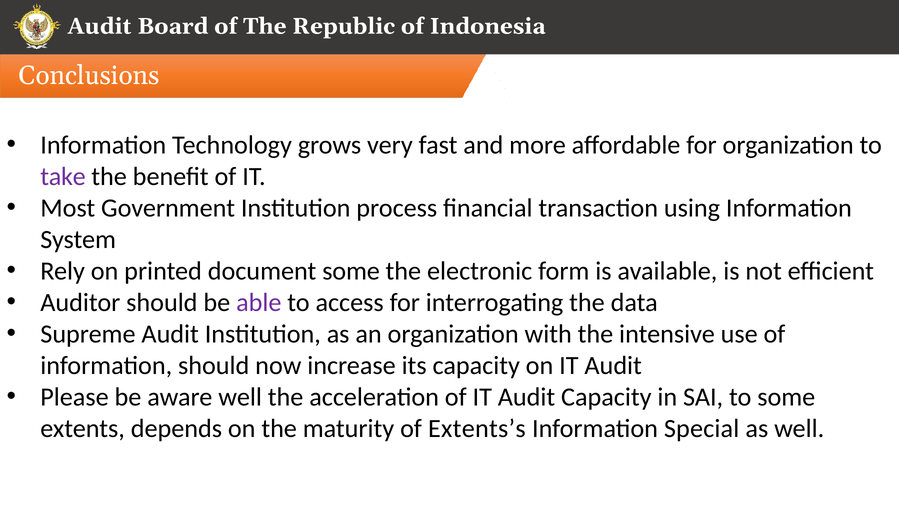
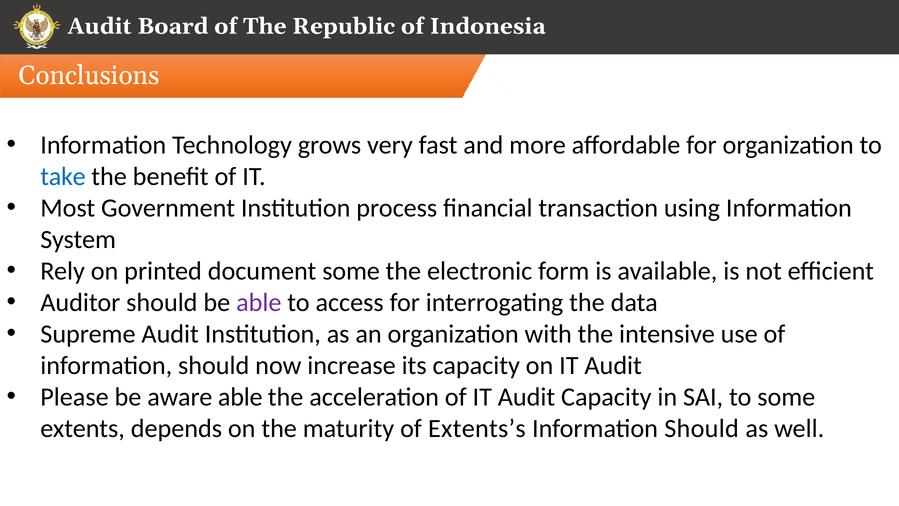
take colour: purple -> blue
aware well: well -> able
Special at (702, 428): Special -> Should
